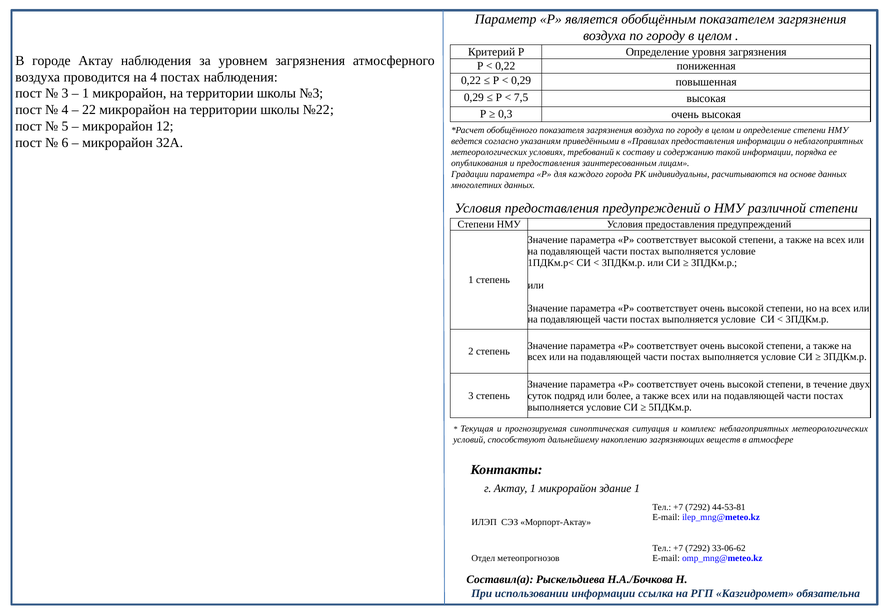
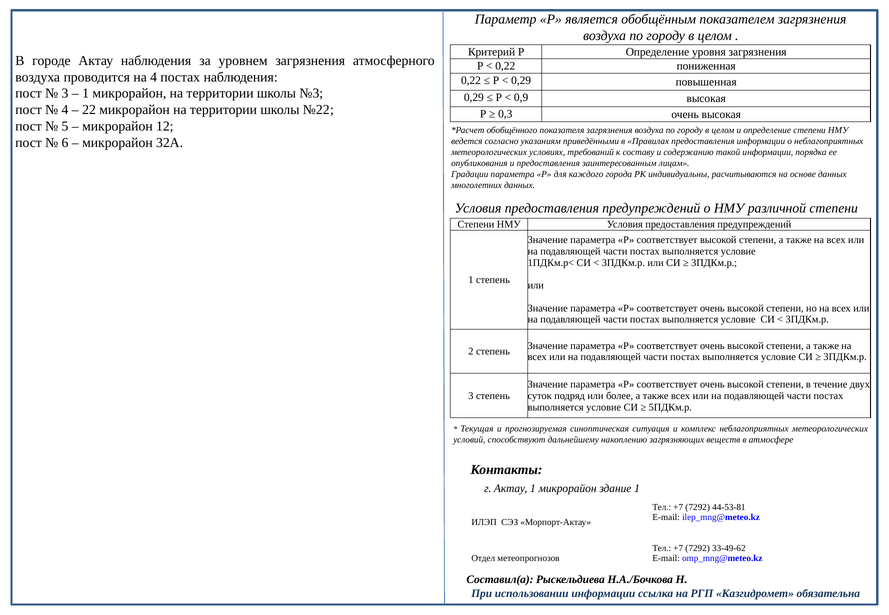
7,5: 7,5 -> 0,9
33-06-62: 33-06-62 -> 33-49-62
